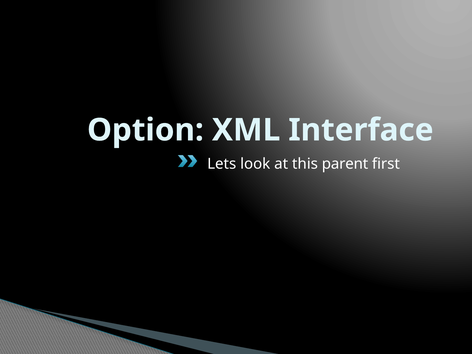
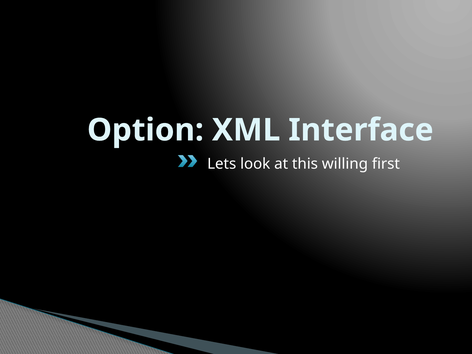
parent: parent -> willing
